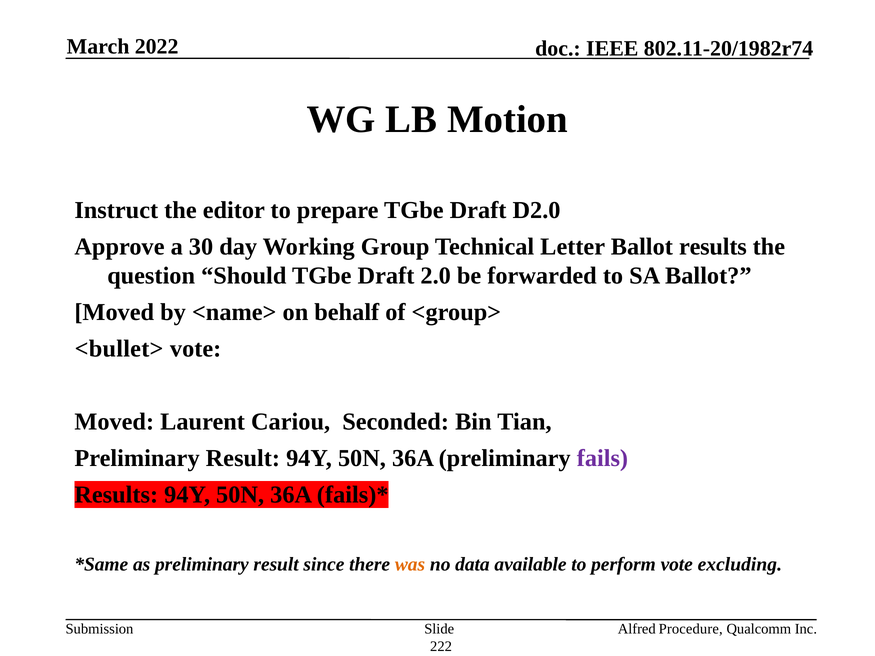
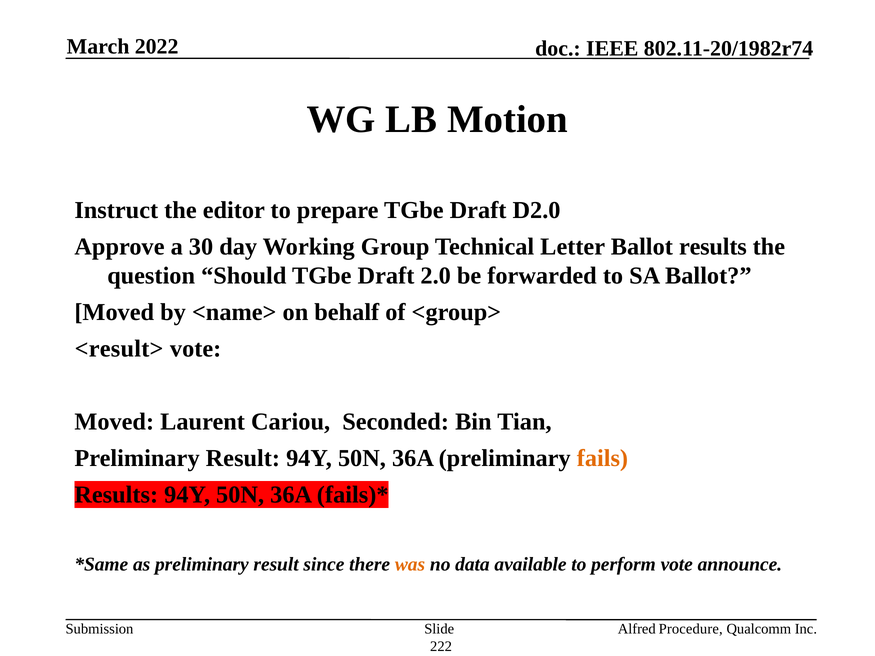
<bullet>: <bullet> -> <result>
fails colour: purple -> orange
excluding: excluding -> announce
